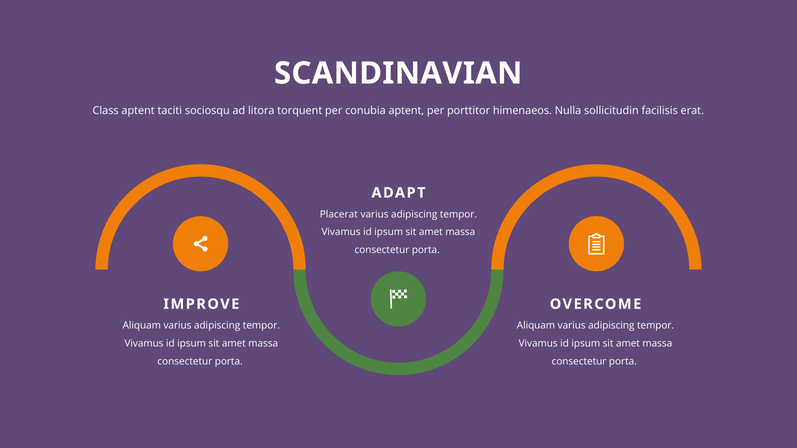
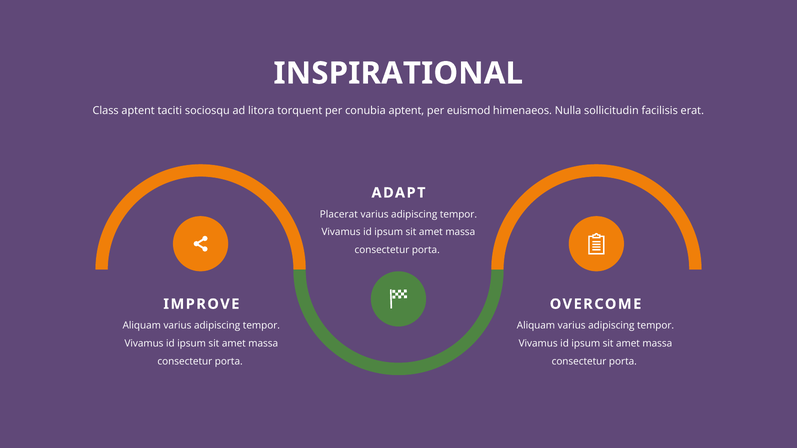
SCANDINAVIAN: SCANDINAVIAN -> INSPIRATIONAL
porttitor: porttitor -> euismod
